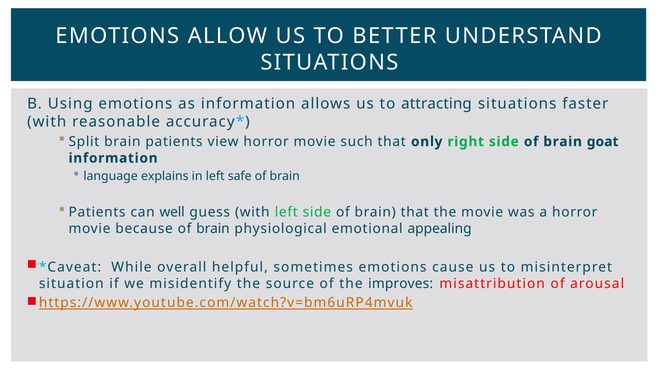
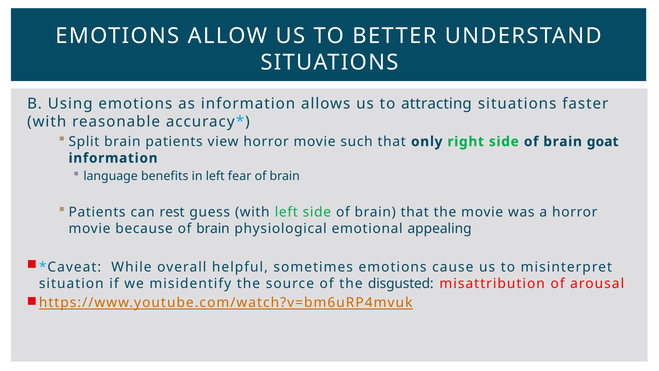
explains: explains -> benefits
safe: safe -> fear
well: well -> rest
improves: improves -> disgusted
